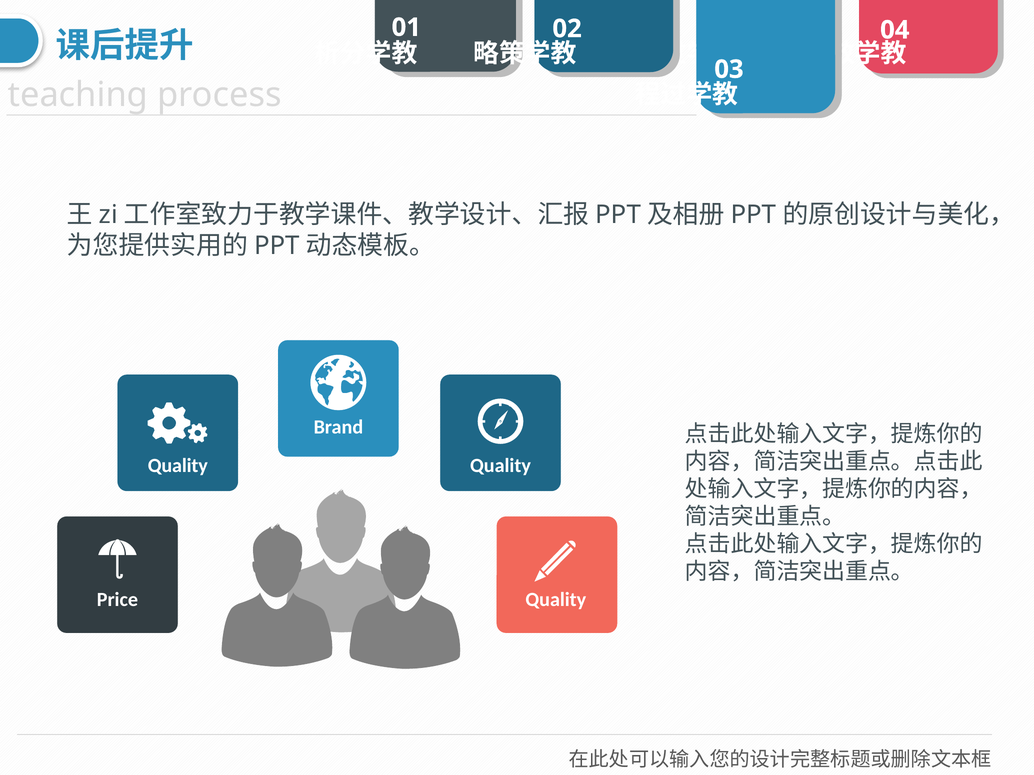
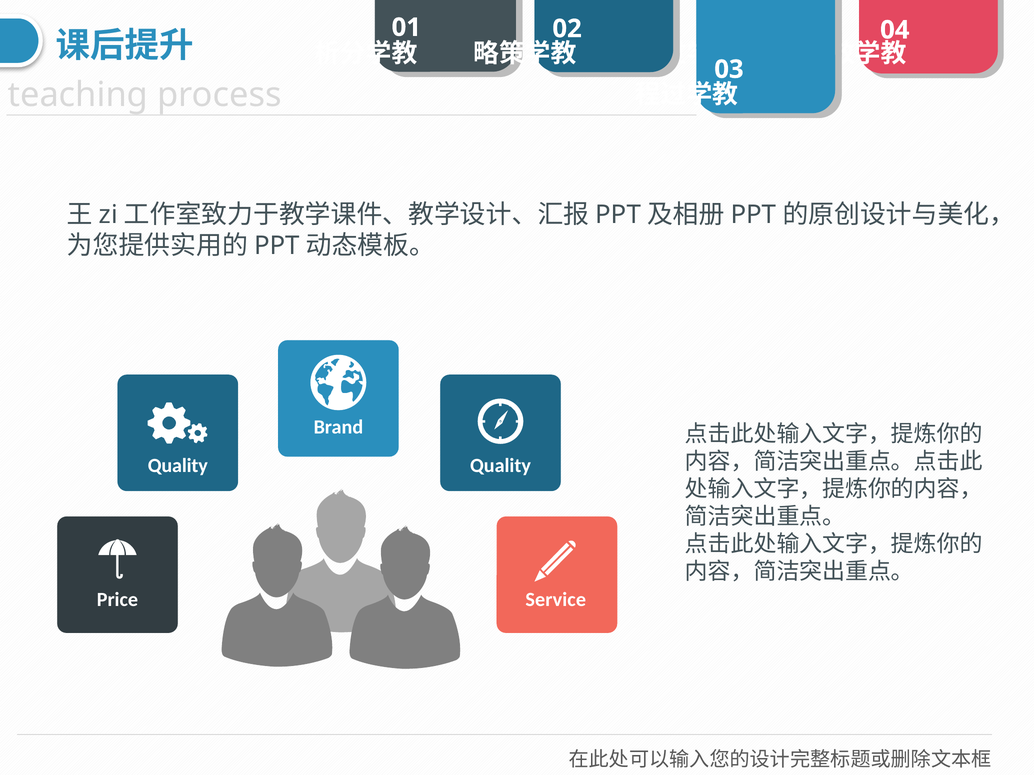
Quality at (556, 600): Quality -> Service
